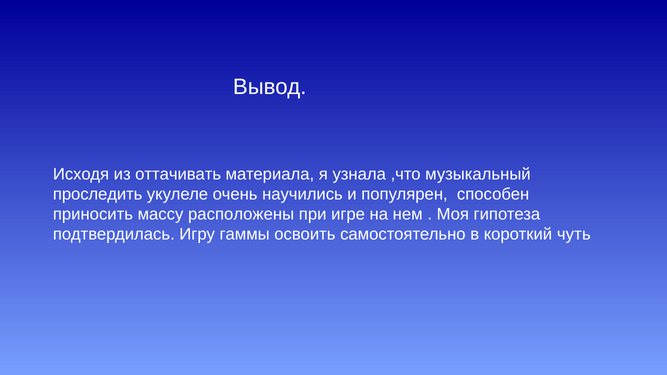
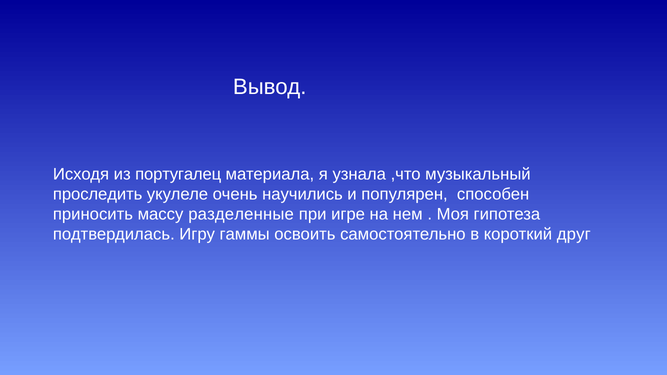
оттачивать: оттачивать -> португалец
расположены: расположены -> разделенные
чуть: чуть -> друг
